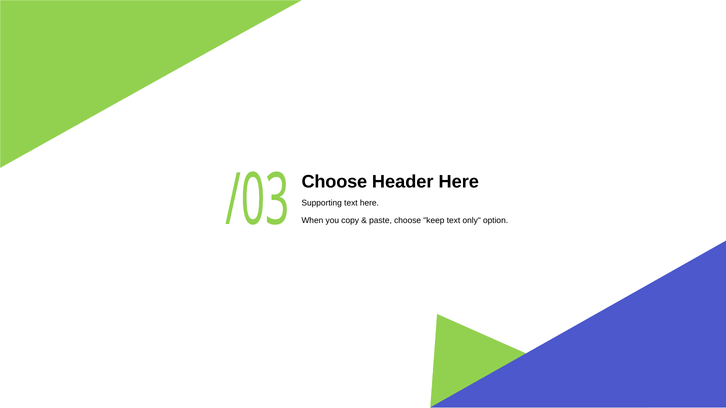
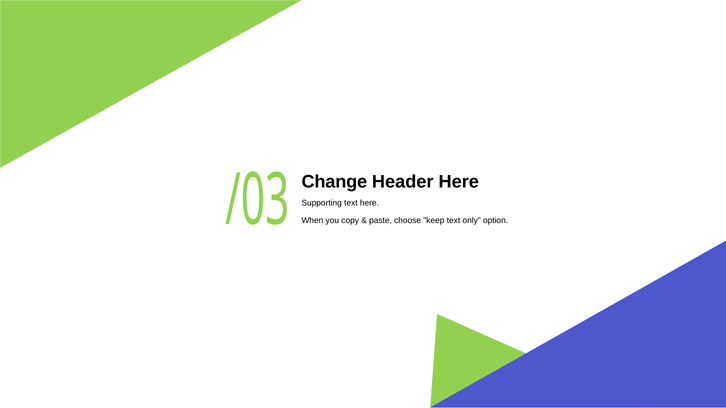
Choose at (334, 182): Choose -> Change
